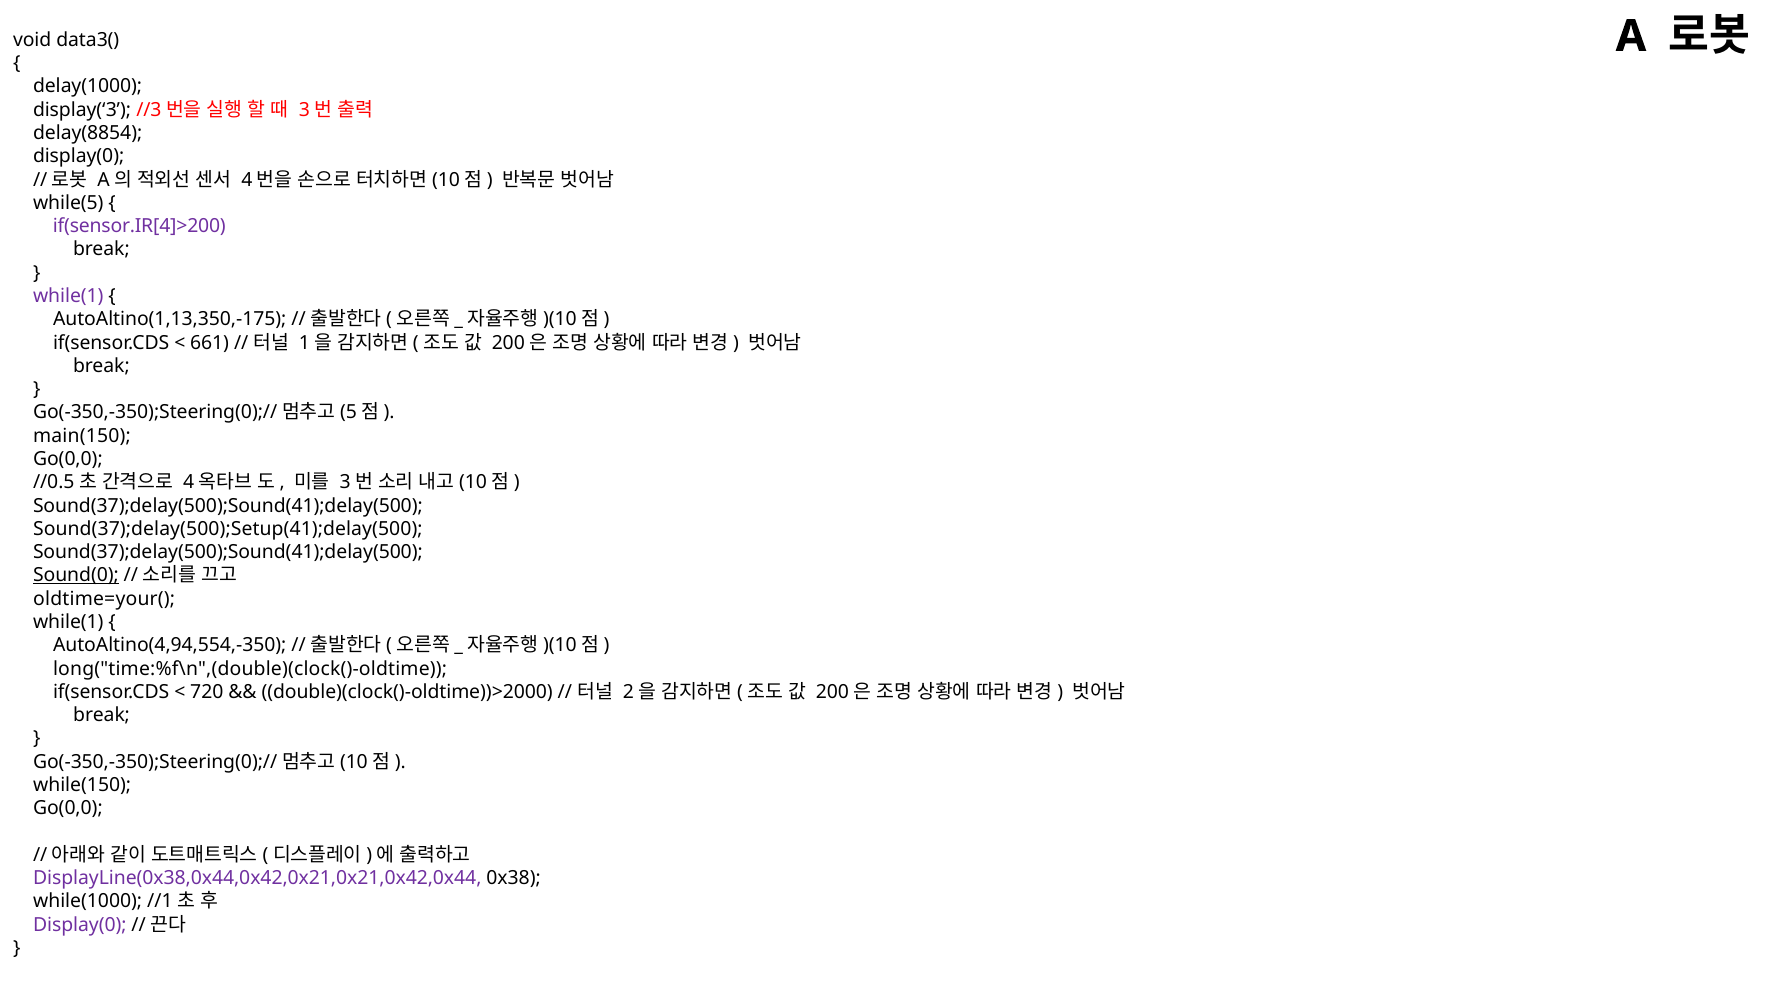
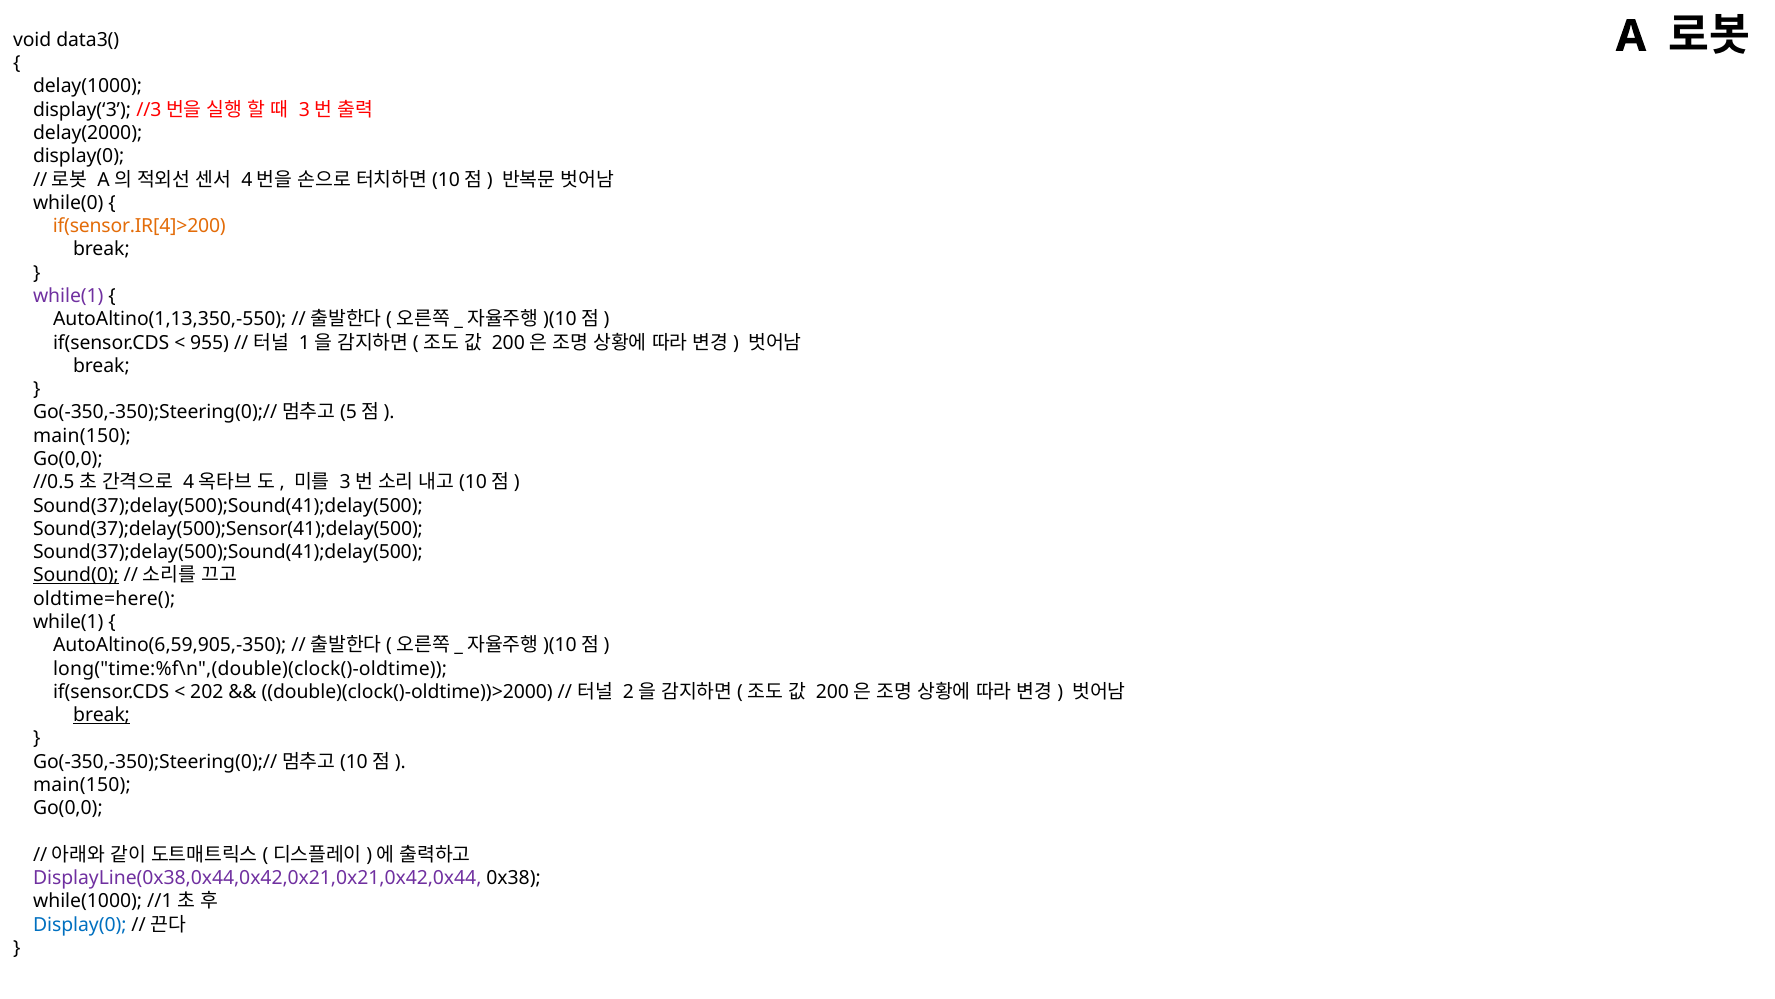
delay(8854: delay(8854 -> delay(2000
while(5: while(5 -> while(0
if(sensor.IR[4]>200 colour: purple -> orange
AutoAltino(1,13,350,-175: AutoAltino(1,13,350,-175 -> AutoAltino(1,13,350,-550
661: 661 -> 955
Sound(37);delay(500);Setup(41);delay(500: Sound(37);delay(500);Setup(41);delay(500 -> Sound(37);delay(500);Sensor(41);delay(500
oldtime=your(: oldtime=your( -> oldtime=here(
AutoAltino(4,94,554,-350: AutoAltino(4,94,554,-350 -> AutoAltino(6,59,905,-350
720: 720 -> 202
break at (102, 715) underline: none -> present
while(150 at (82, 785): while(150 -> main(150
Display(0 at (80, 924) colour: purple -> blue
